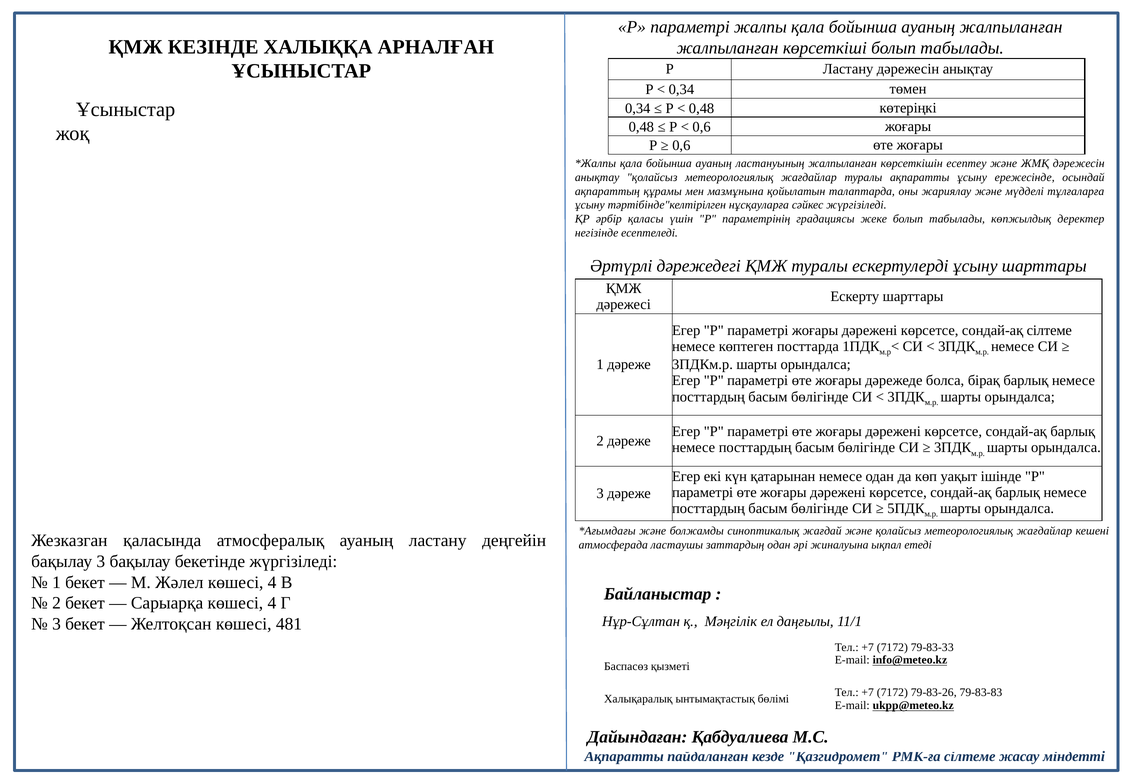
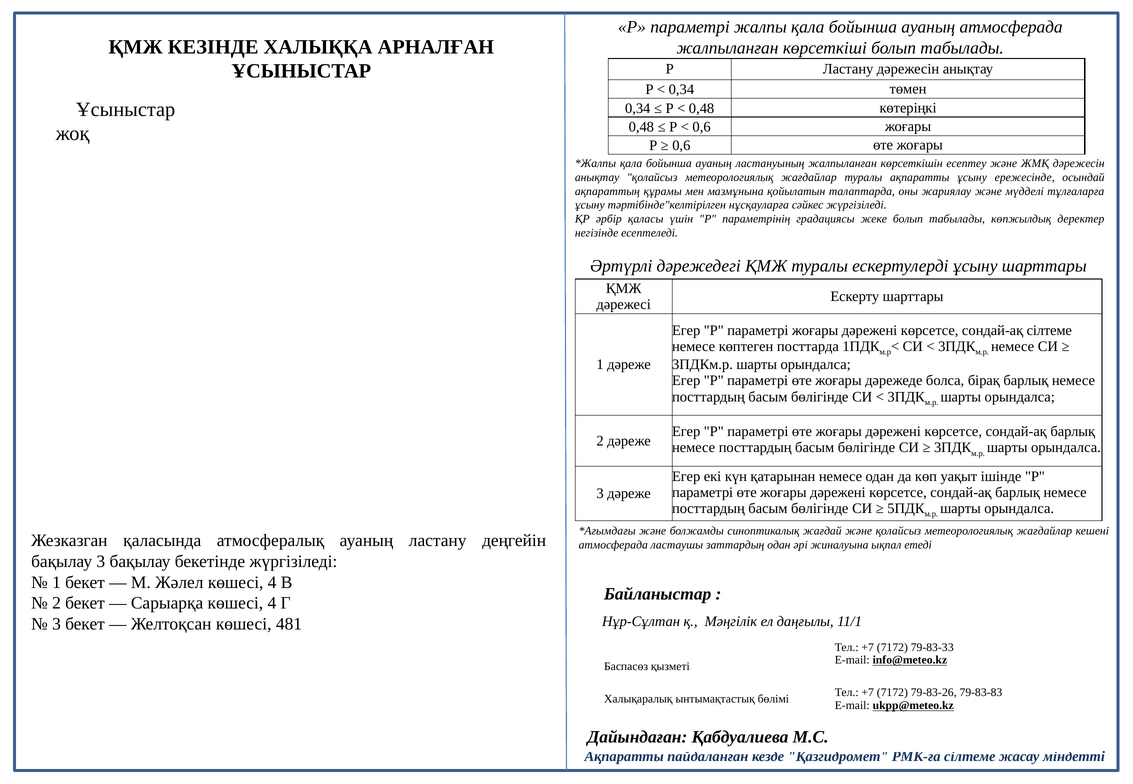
ауаның жалпыланған: жалпыланған -> атмосферада
